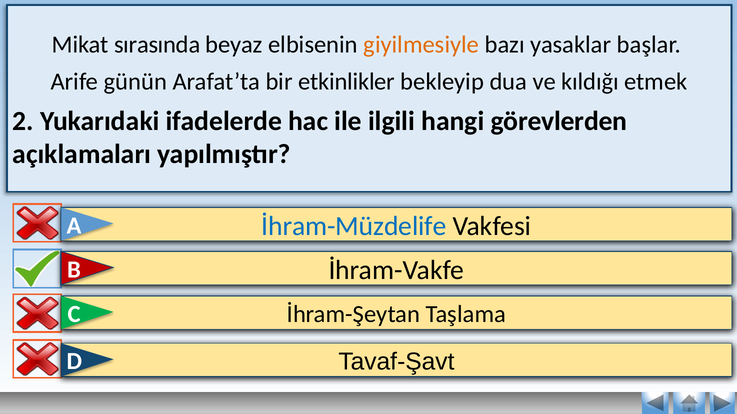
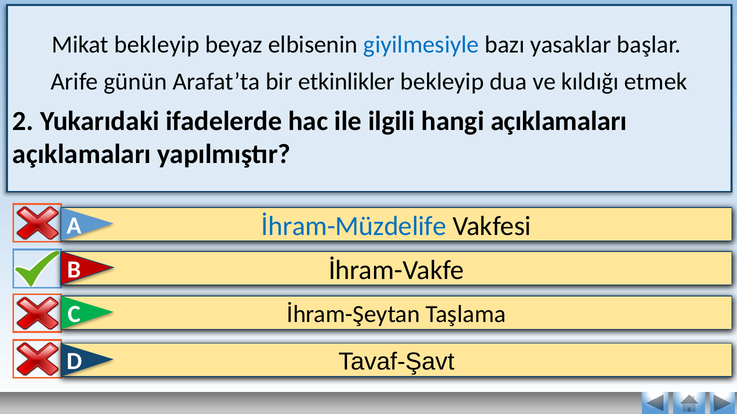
Mikat sırasında: sırasında -> bekleyip
giyilmesiyle colour: orange -> blue
hangi görevlerden: görevlerden -> açıklamaları
